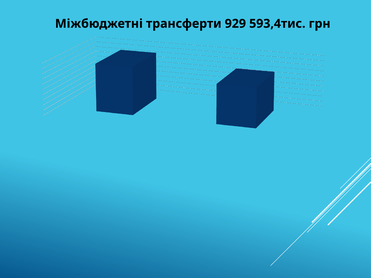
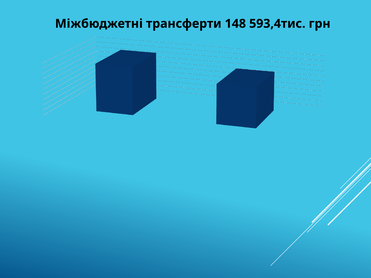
929: 929 -> 148
